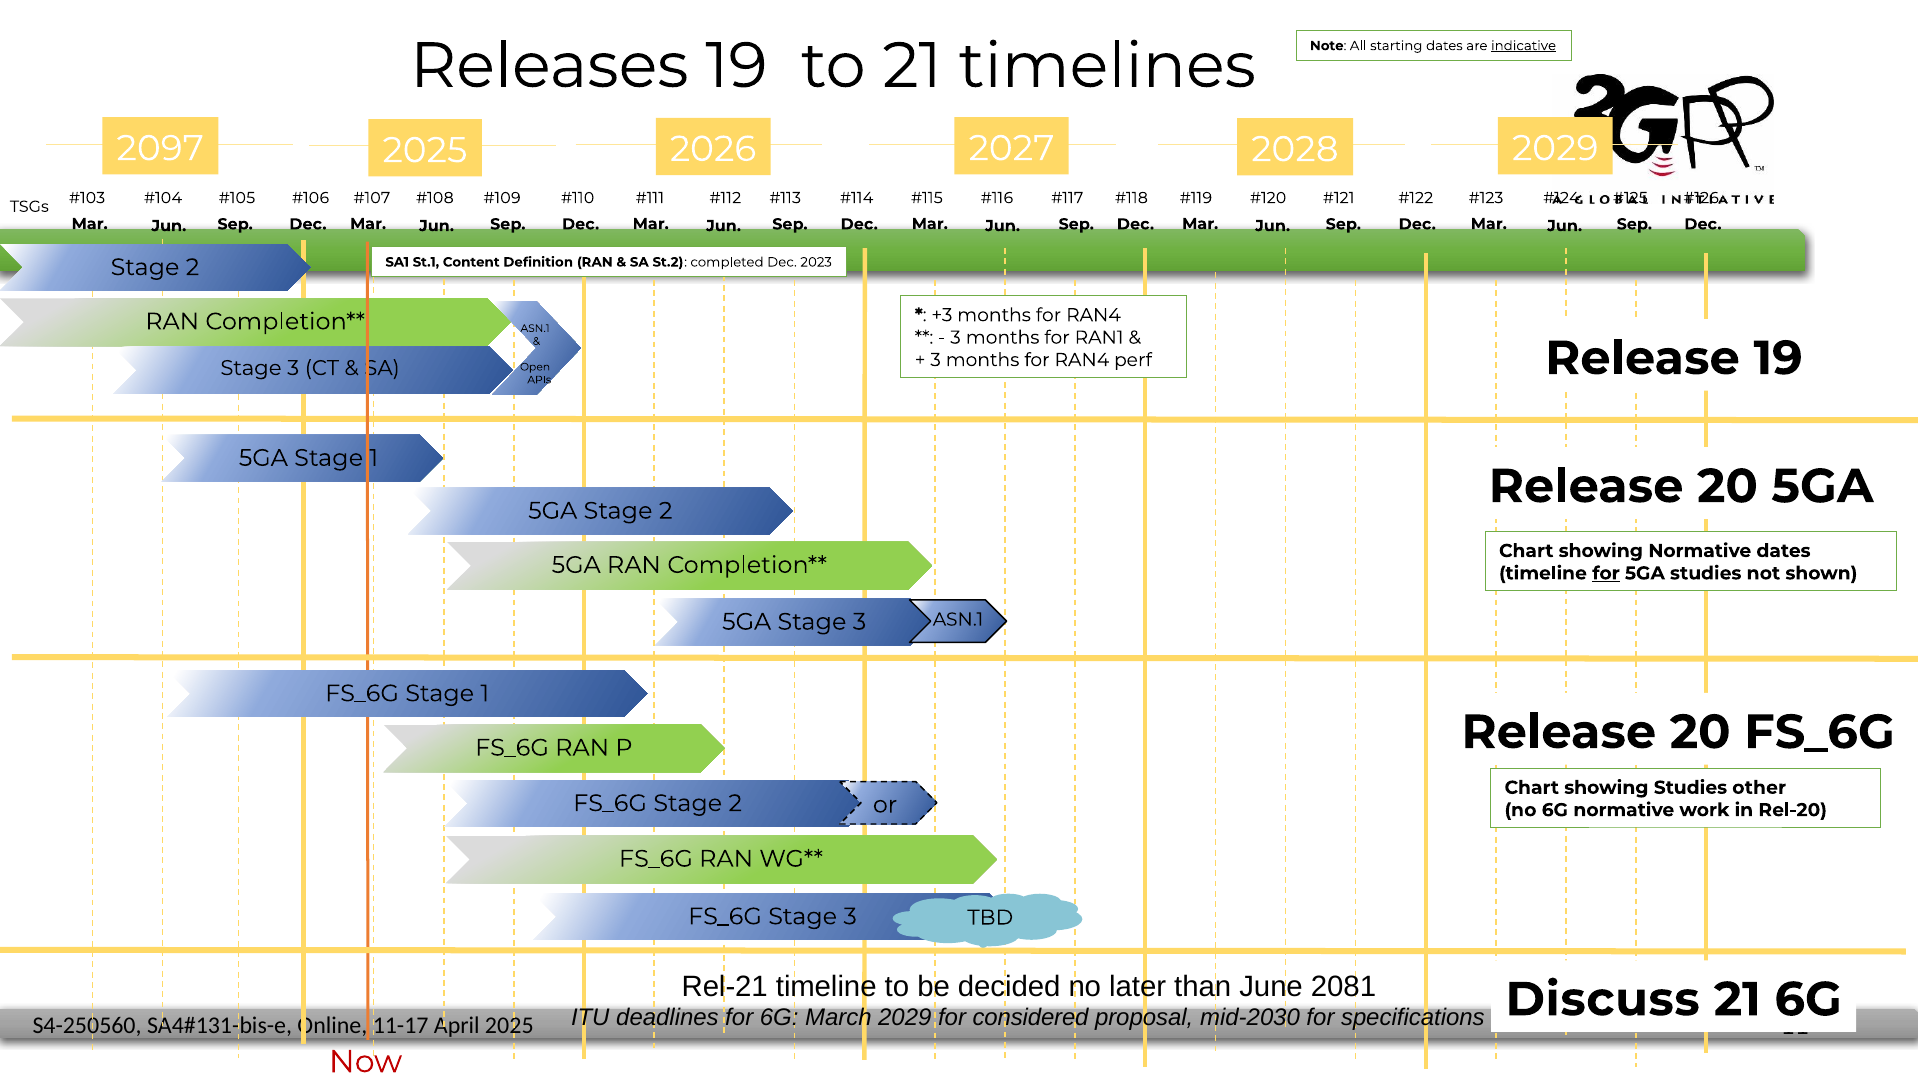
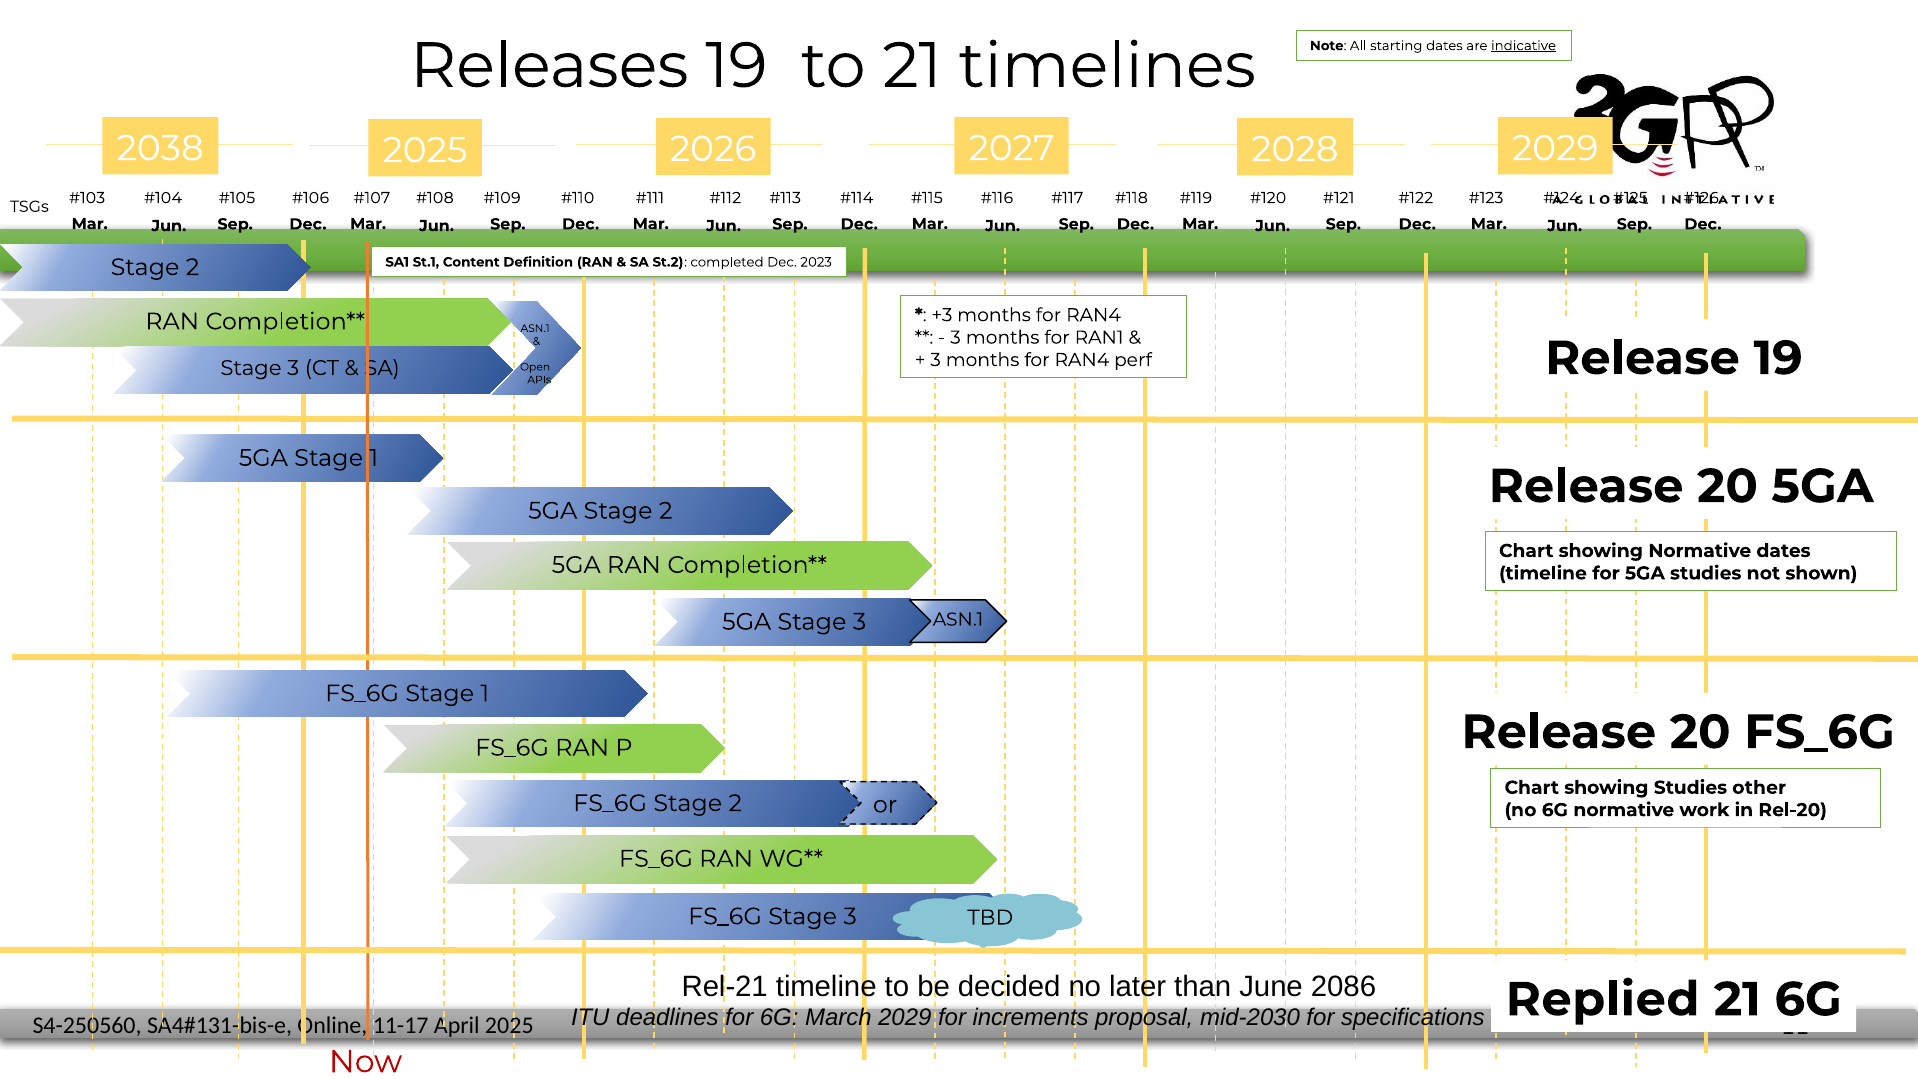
2097: 2097 -> 2038
for at (1606, 573) underline: present -> none
2081: 2081 -> 2086
Discuss: Discuss -> Replied
considered: considered -> increments
